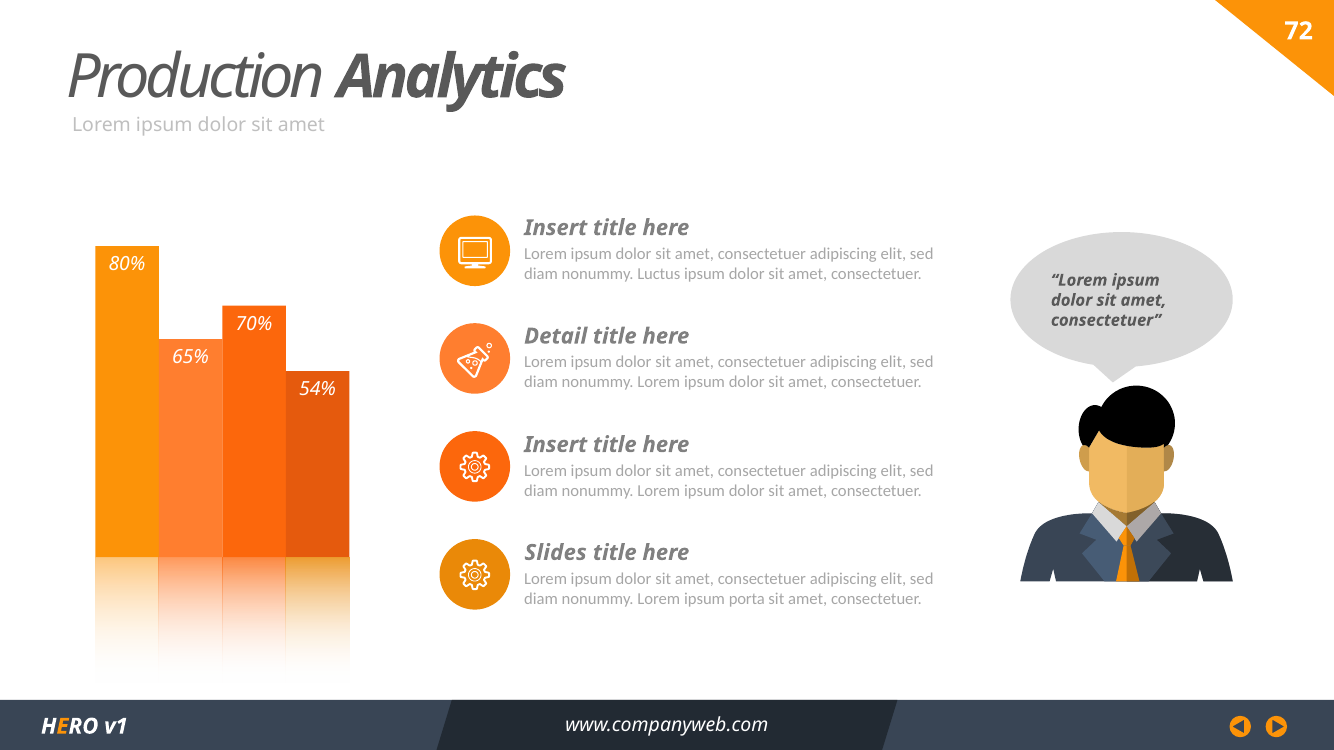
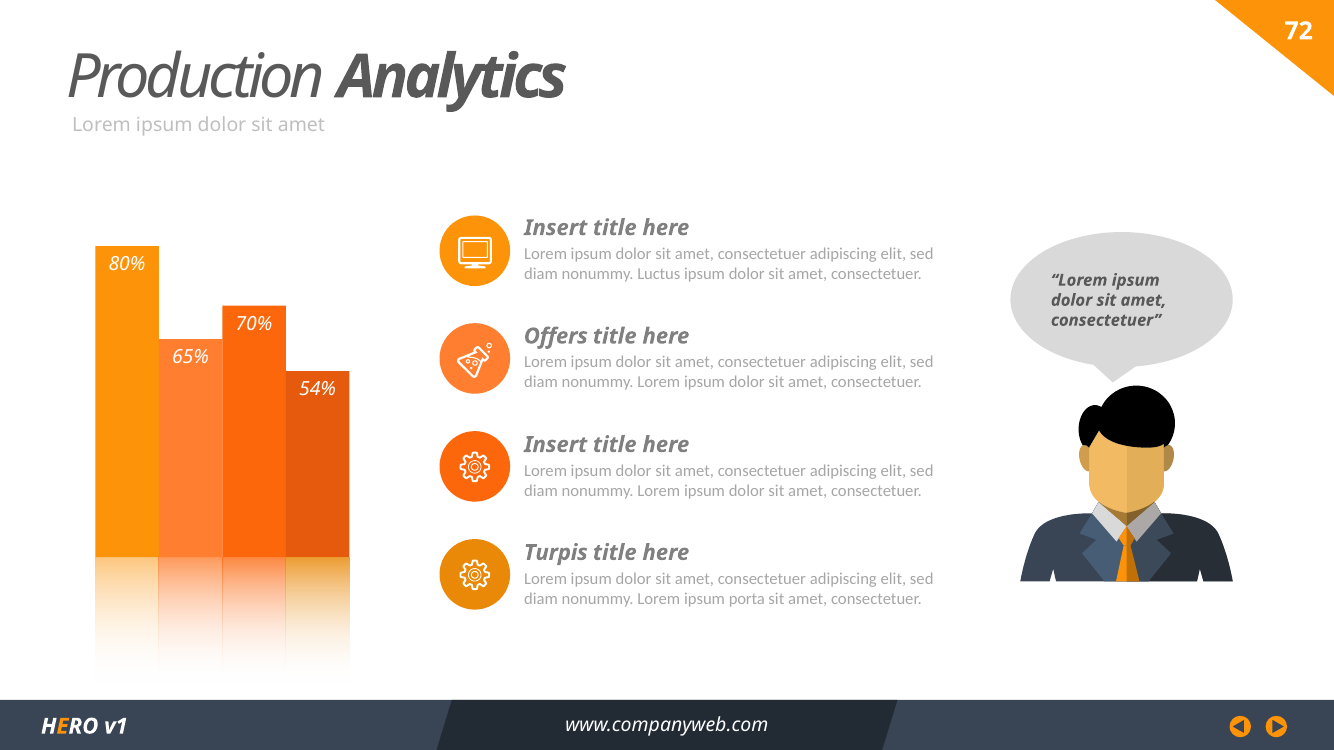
Detail: Detail -> Offers
Slides: Slides -> Turpis
